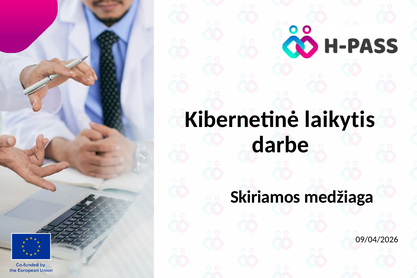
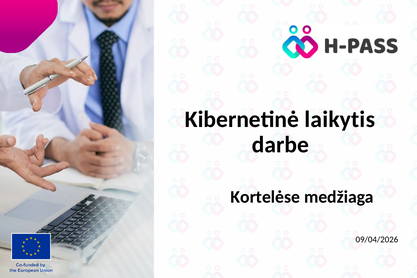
Skiriamos: Skiriamos -> Kortelėse
